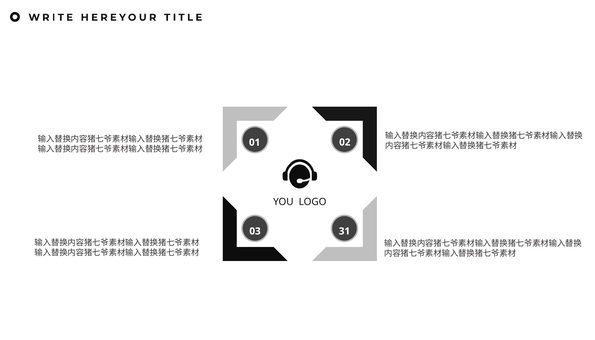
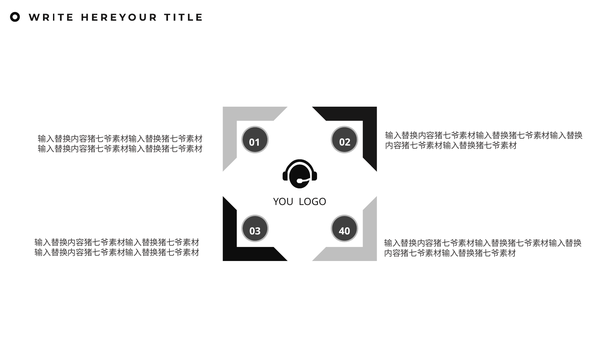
31: 31 -> 40
